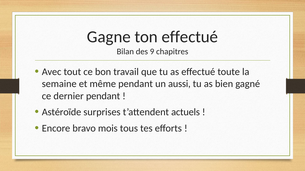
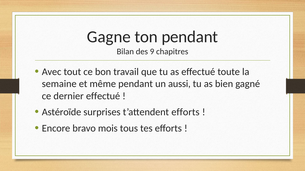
ton effectué: effectué -> pendant
dernier pendant: pendant -> effectué
t’attendent actuels: actuels -> efforts
